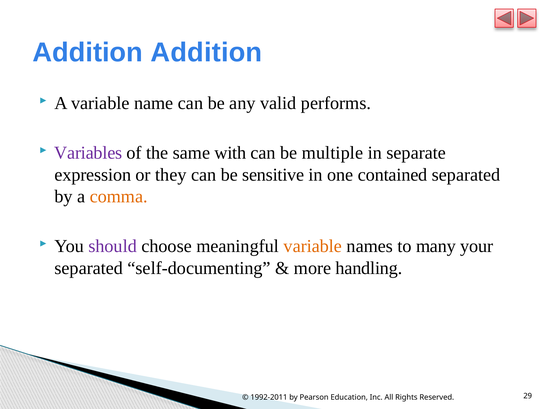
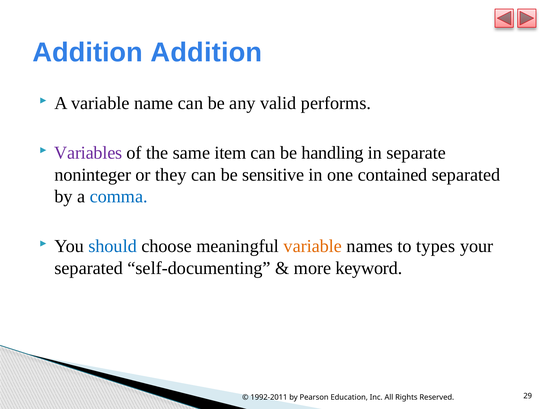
with: with -> item
multiple: multiple -> handling
expression: expression -> noninteger
comma colour: orange -> blue
should colour: purple -> blue
many: many -> types
handling: handling -> keyword
